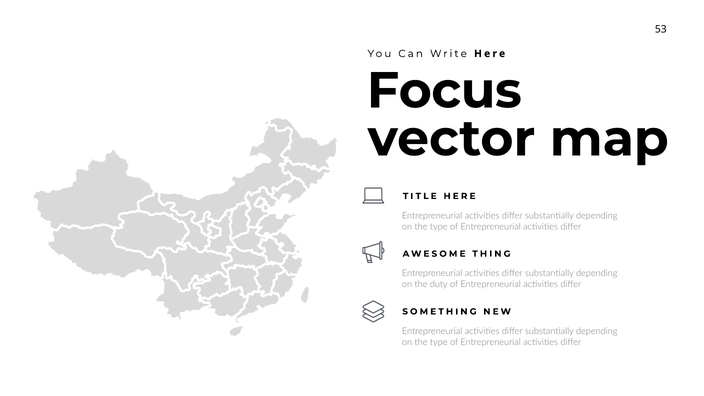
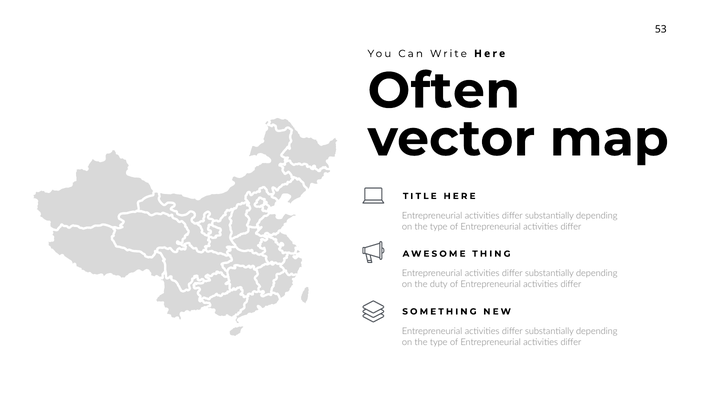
Focus: Focus -> Often
